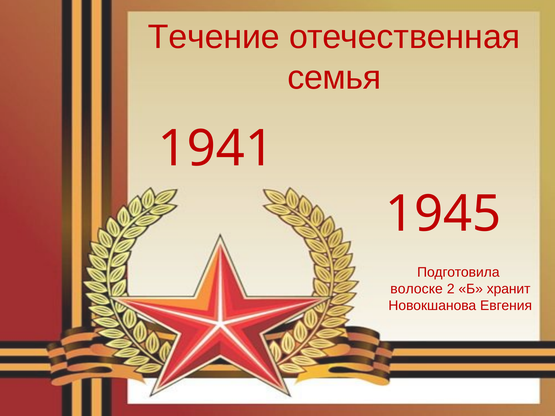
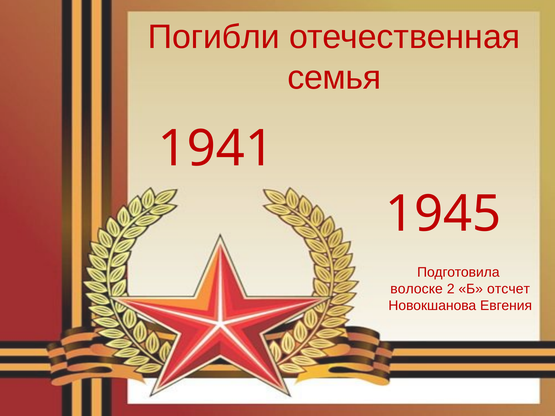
Течение: Течение -> Погибли
хранит: хранит -> отсчет
